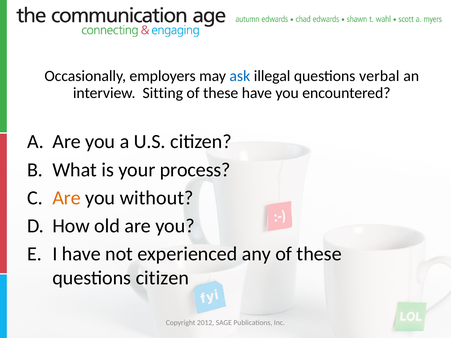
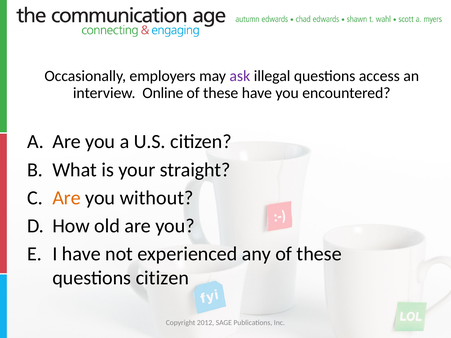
ask colour: blue -> purple
verbal: verbal -> access
Sitting: Sitting -> Online
process: process -> straight
